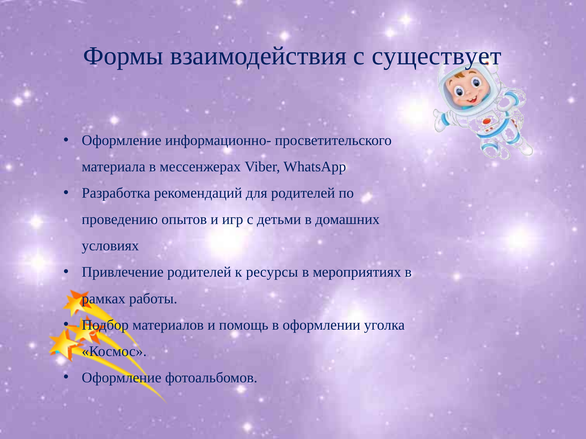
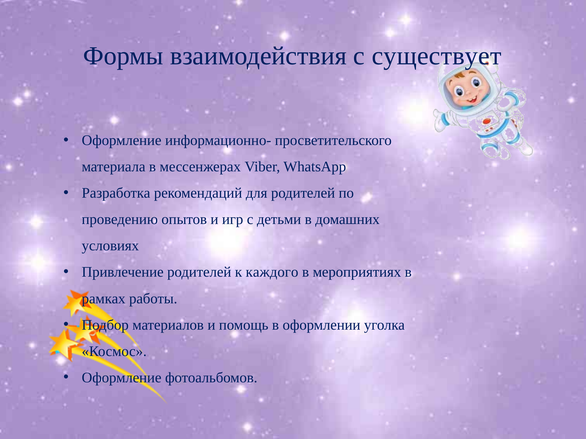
ресурсы: ресурсы -> каждого
